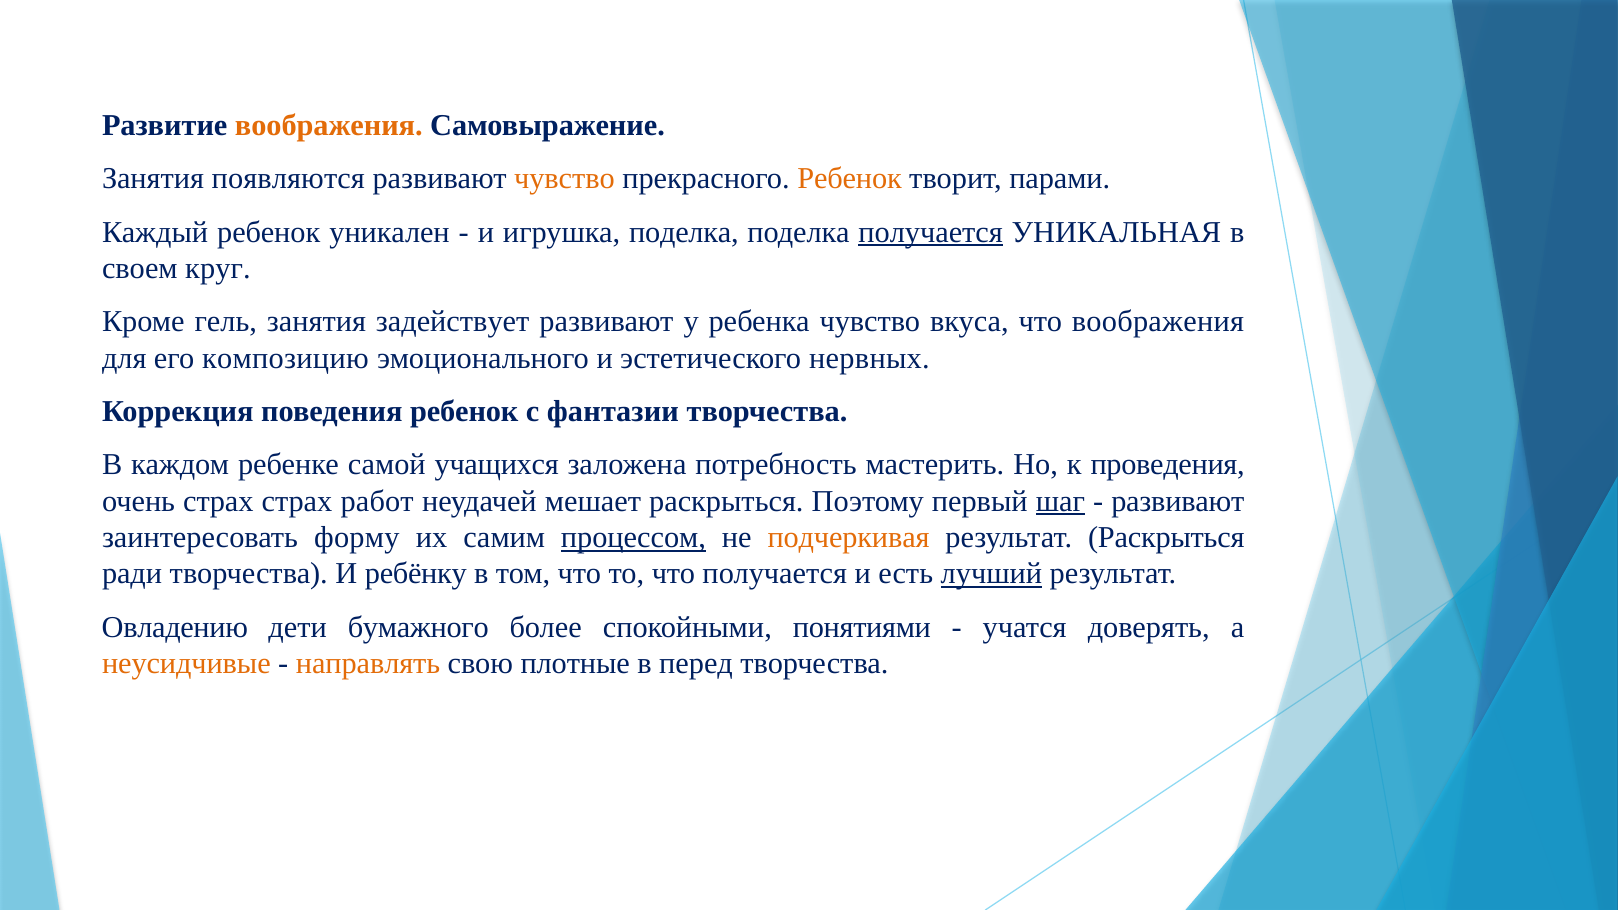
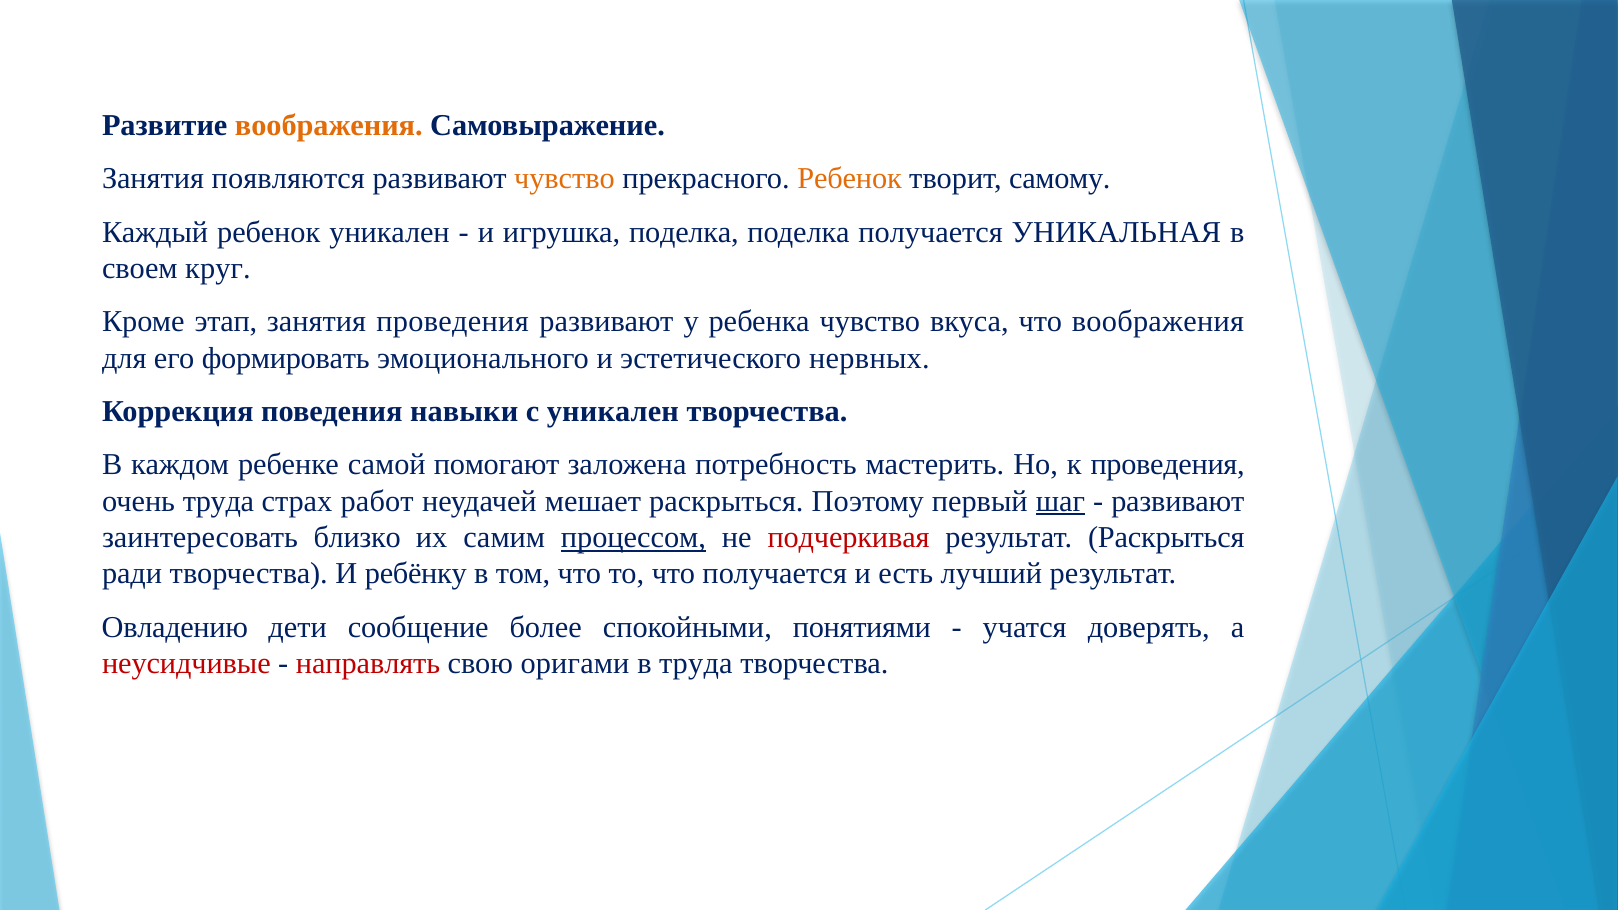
парами: парами -> самому
получается at (931, 232) underline: present -> none
гель: гель -> этап
занятия задействует: задействует -> проведения
композицию: композицию -> формировать
поведения ребенок: ребенок -> навыки
с фантазии: фантазии -> уникален
учащихся: учащихся -> помогают
очень страх: страх -> труда
форму: форму -> близко
подчеркивая colour: orange -> red
лучший underline: present -> none
бумажного: бумажного -> сообщение
неусидчивые colour: orange -> red
направлять colour: orange -> red
плотные: плотные -> оригами
в перед: перед -> труда
